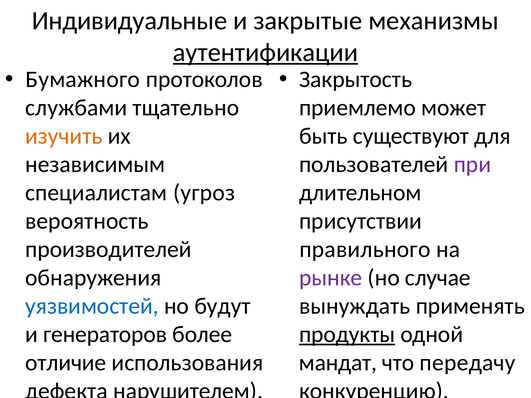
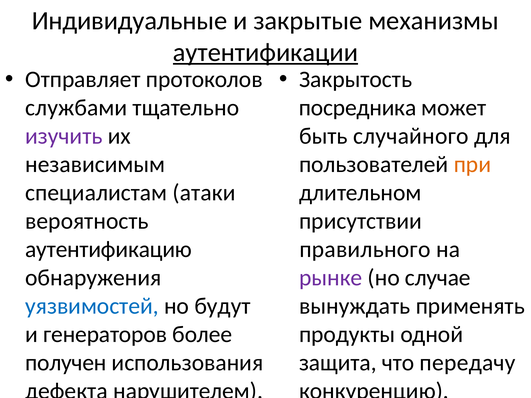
Бумажного: Бумажного -> Отправляет
приемлемо: приемлемо -> посредника
изучить colour: orange -> purple
существуют: существуют -> случайного
при colour: purple -> orange
угроз: угроз -> атаки
производителей: производителей -> аутентификацию
продукты underline: present -> none
отличие: отличие -> получен
мандат: мандат -> защита
